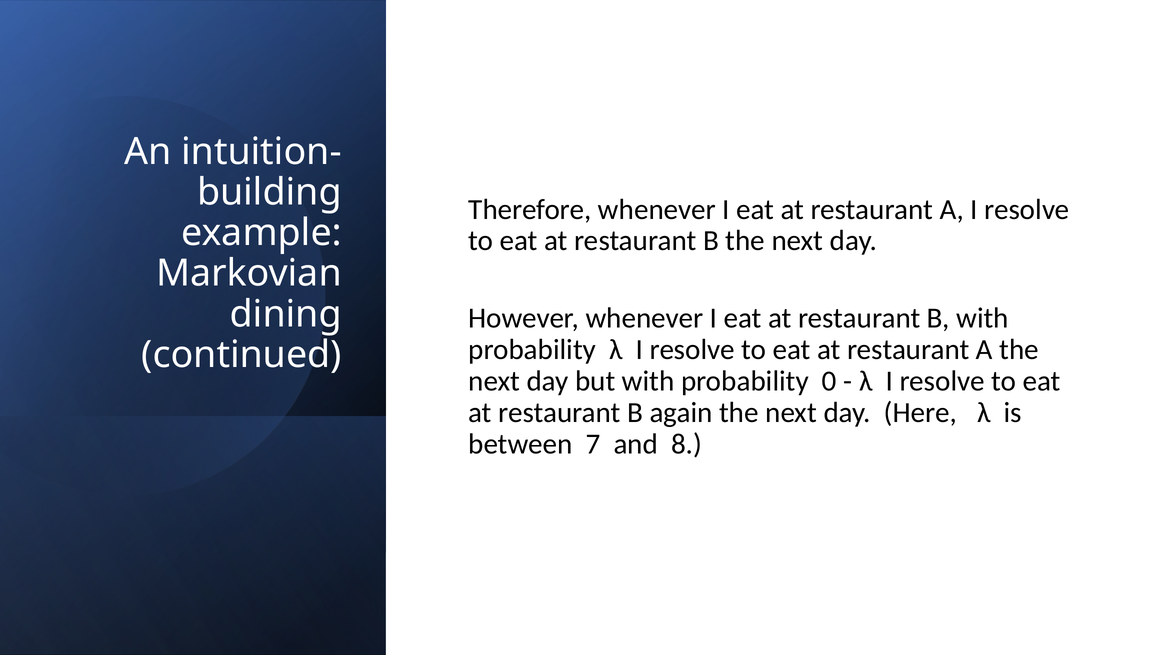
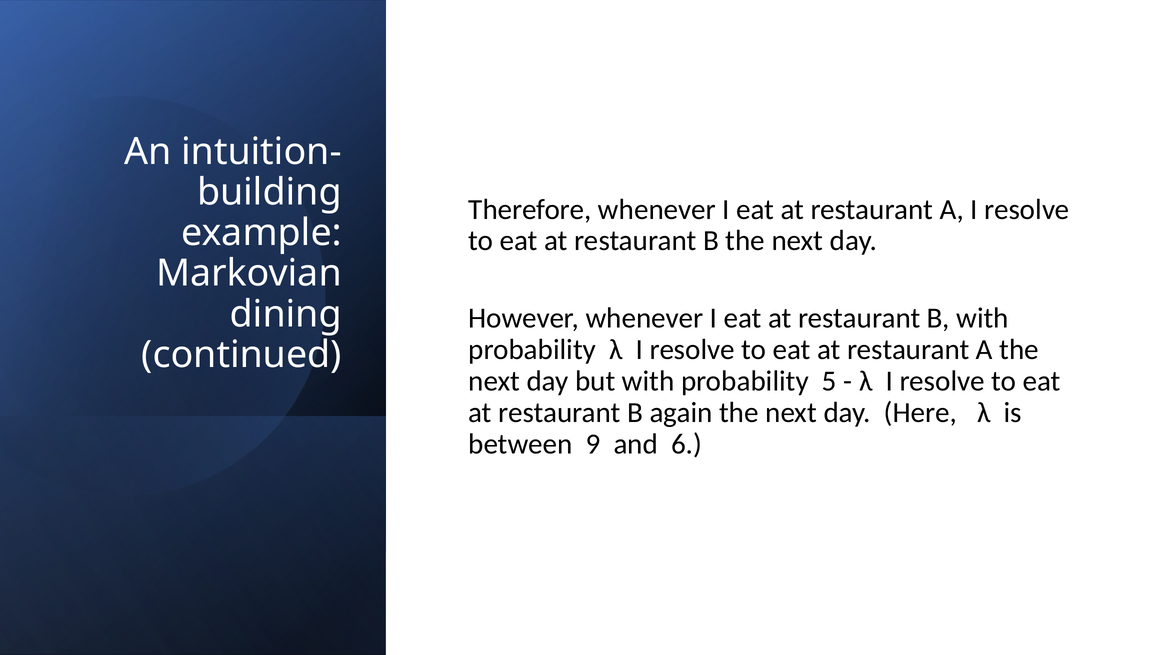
0: 0 -> 5
7: 7 -> 9
8: 8 -> 6
